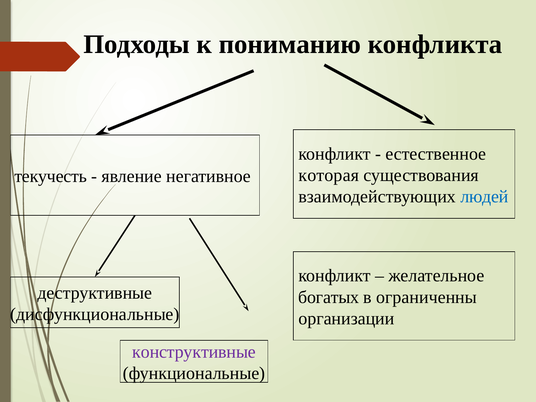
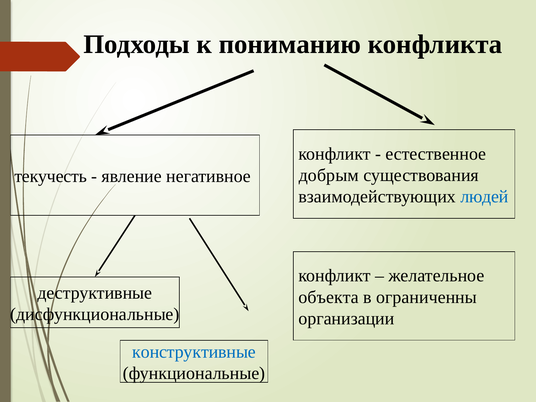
которая: которая -> добрым
богатых: богатых -> объекта
конструктивные colour: purple -> blue
